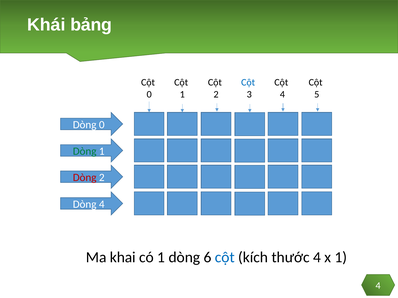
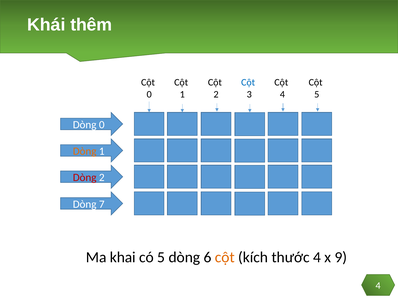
bảng: bảng -> thêm
Dòng at (85, 151) colour: green -> orange
Dòng 4: 4 -> 7
có 1: 1 -> 5
cột at (225, 258) colour: blue -> orange
x 1: 1 -> 9
